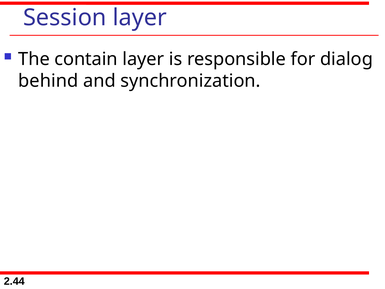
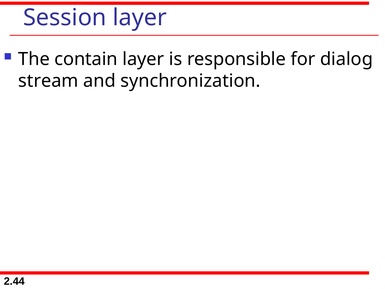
behind: behind -> stream
